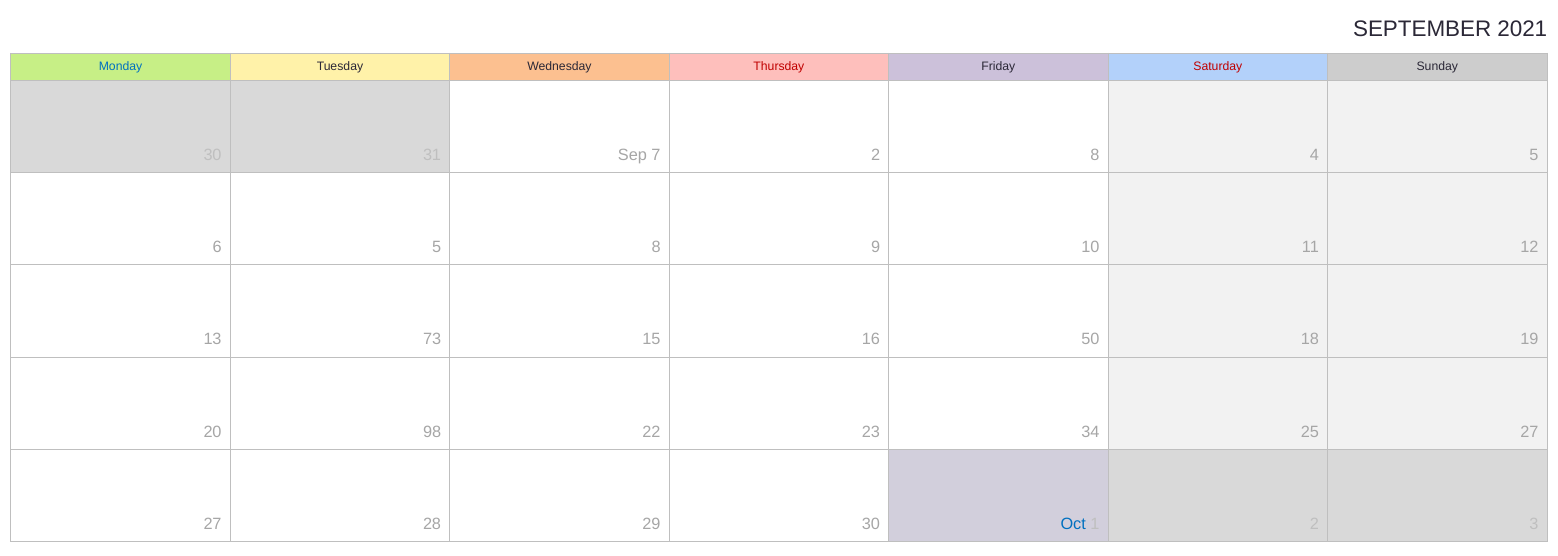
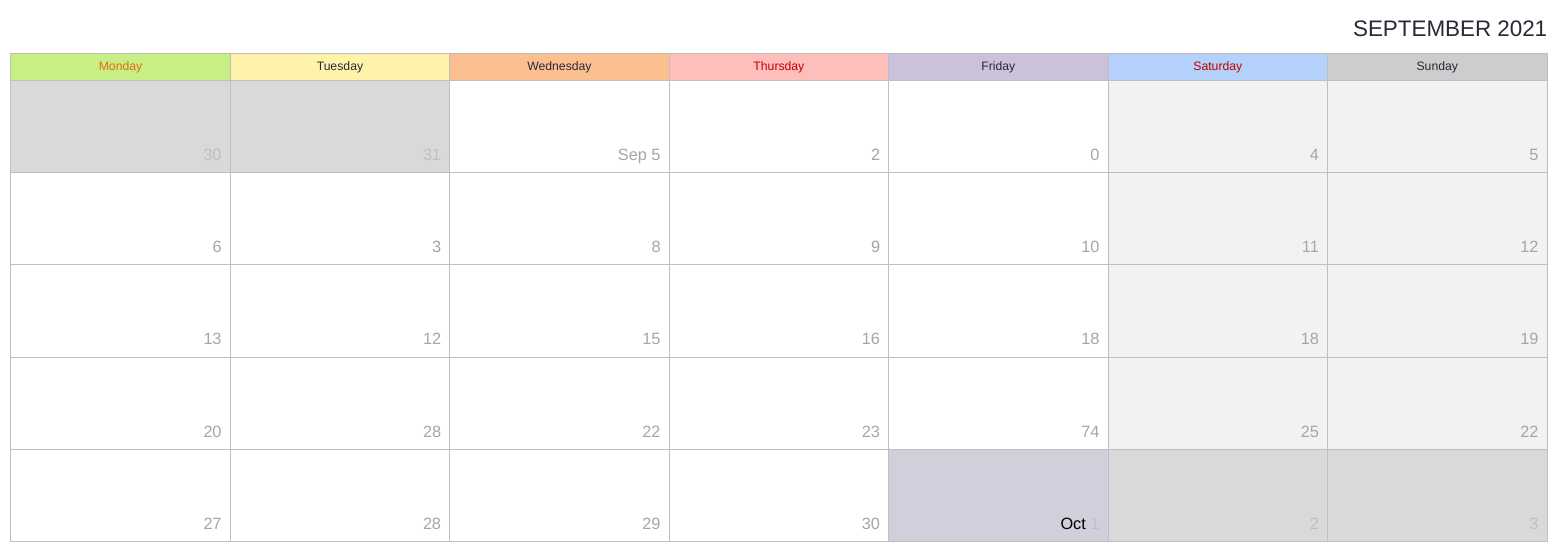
Monday colour: blue -> orange
Sep 7: 7 -> 5
2 8: 8 -> 0
6 5: 5 -> 3
13 73: 73 -> 12
16 50: 50 -> 18
20 98: 98 -> 28
34: 34 -> 74
25 27: 27 -> 22
Oct colour: blue -> black
